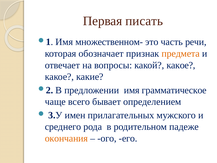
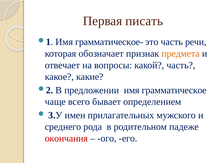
множественном-: множественном- -> грамматическое-
какой какое: какое -> часть
окончания colour: orange -> red
